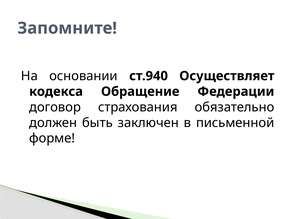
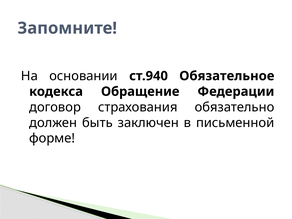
Осуществляет: Осуществляет -> Обязательное
